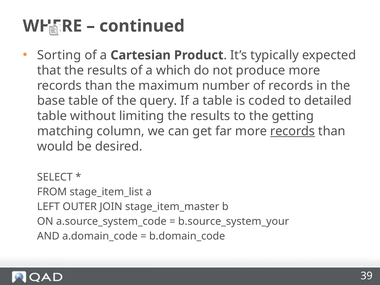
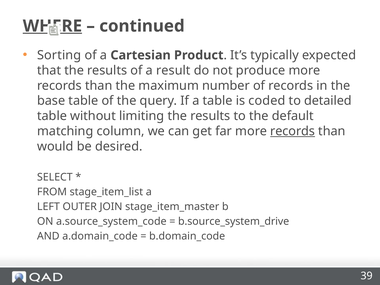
WHERE underline: none -> present
which: which -> result
getting: getting -> default
b.source_system_your: b.source_system_your -> b.source_system_drive
